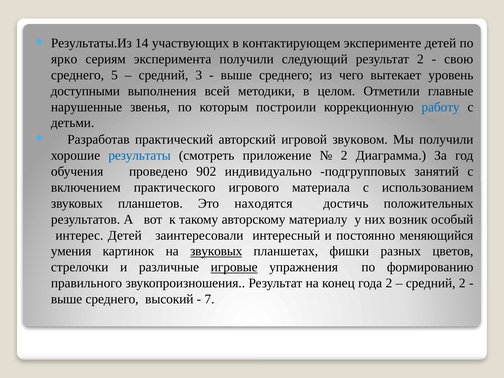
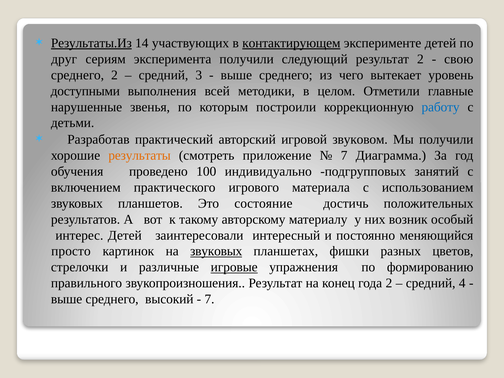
Результаты.Из underline: none -> present
контактирующем underline: none -> present
ярко: ярко -> друг
среднего 5: 5 -> 2
результаты colour: blue -> orange
2 at (344, 156): 2 -> 7
902: 902 -> 100
находятся: находятся -> состояние
умения: умения -> просто
средний 2: 2 -> 4
